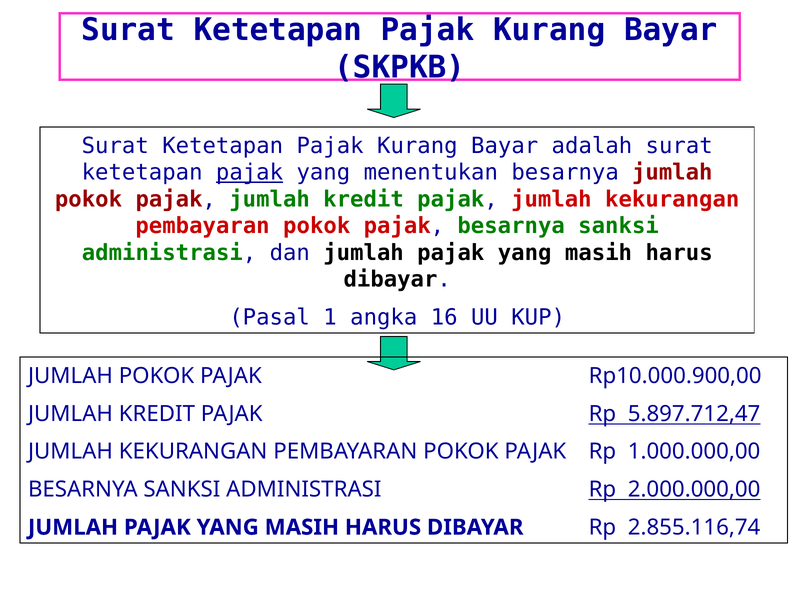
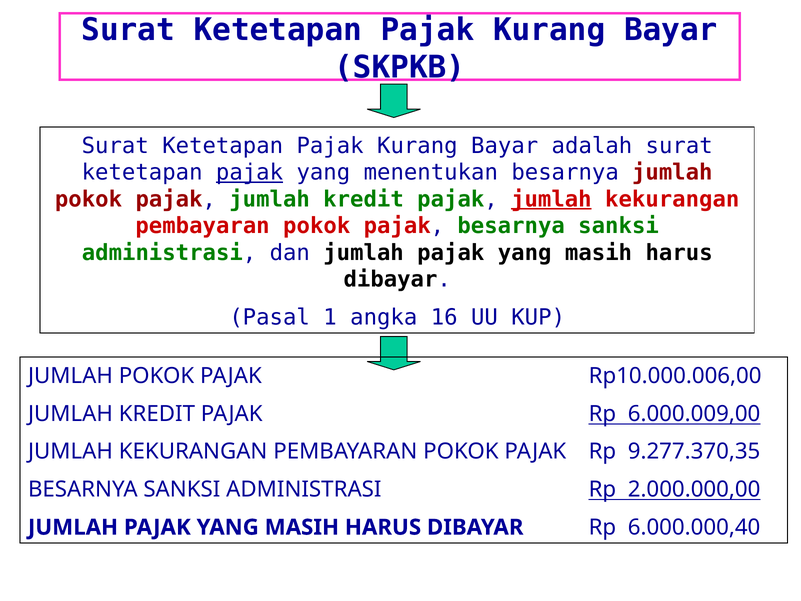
jumlah at (551, 199) underline: none -> present
Rp10.000.900,00: Rp10.000.900,00 -> Rp10.000.006,00
5.897.712,47: 5.897.712,47 -> 6.000.009,00
1.000.000,00: 1.000.000,00 -> 9.277.370,35
2.855.116,74: 2.855.116,74 -> 6.000.000,40
